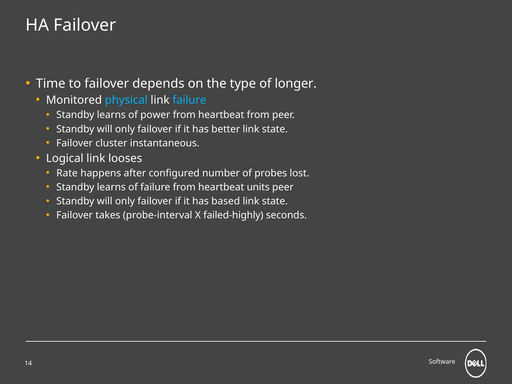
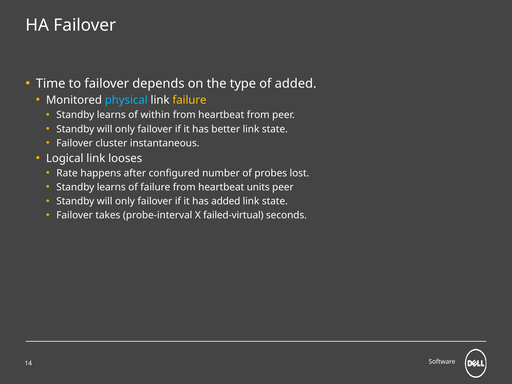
of longer: longer -> added
failure at (189, 100) colour: light blue -> yellow
power: power -> within
has based: based -> added
failed-highly: failed-highly -> failed-virtual
